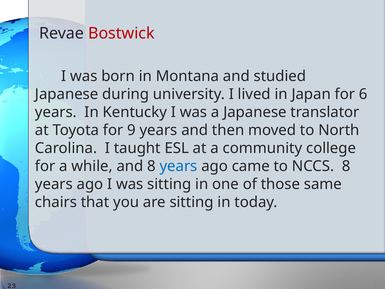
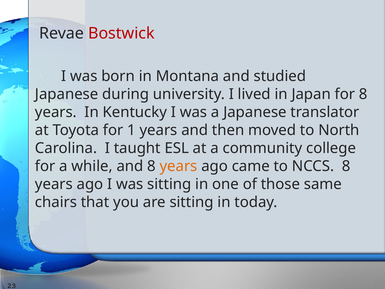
for 6: 6 -> 8
9: 9 -> 1
years at (179, 166) colour: blue -> orange
